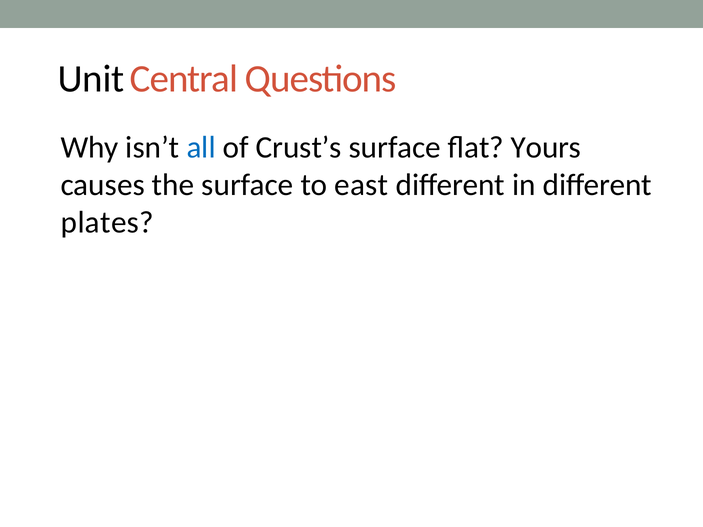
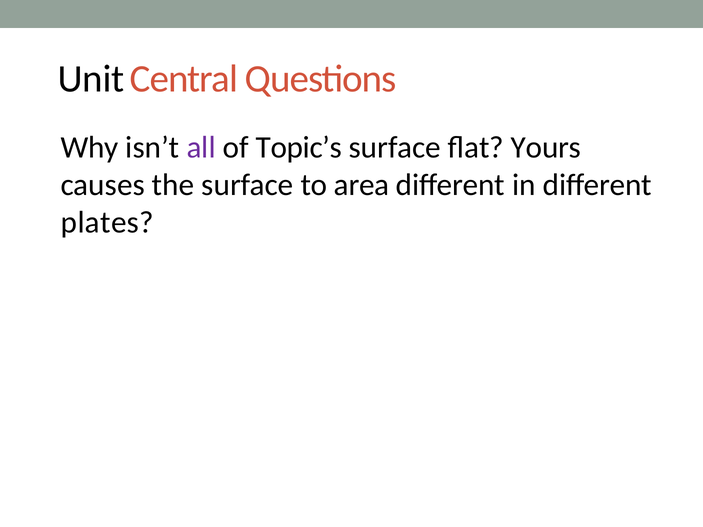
all colour: blue -> purple
Crust’s: Crust’s -> Topic’s
east: east -> area
